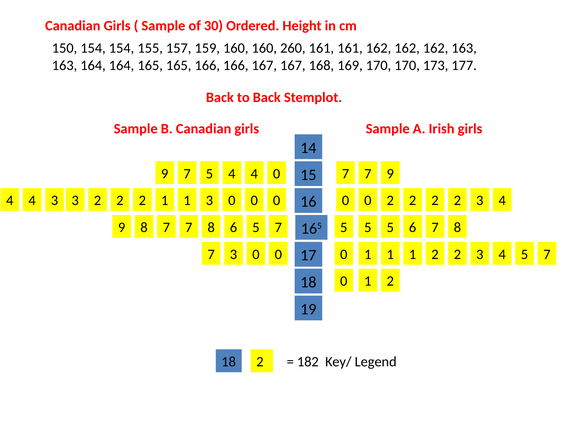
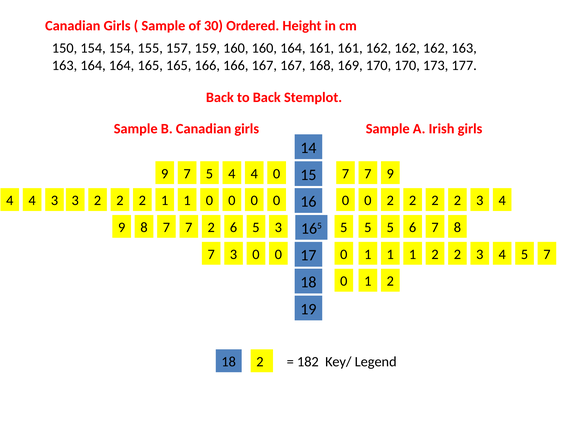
160 260: 260 -> 164
1 3: 3 -> 0
7 7 8: 8 -> 2
6 5 7: 7 -> 3
